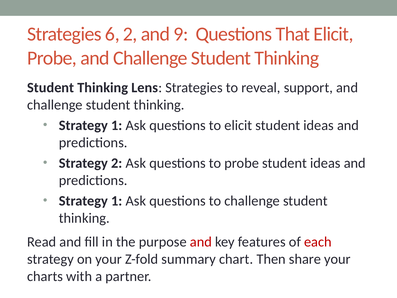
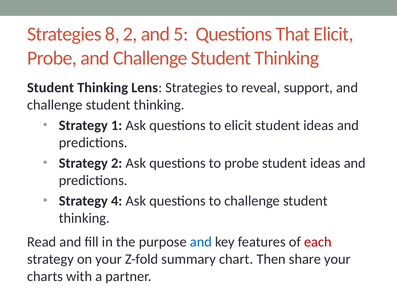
6: 6 -> 8
9: 9 -> 5
1 at (117, 201): 1 -> 4
and at (201, 242) colour: red -> blue
